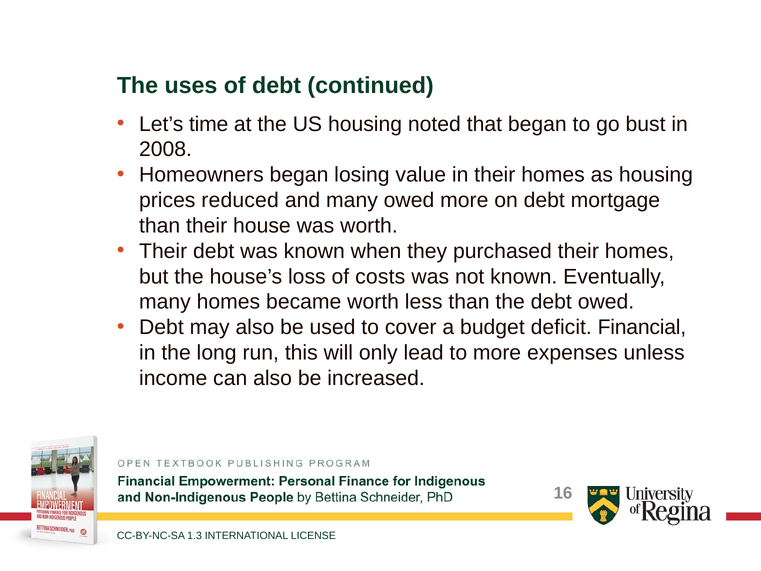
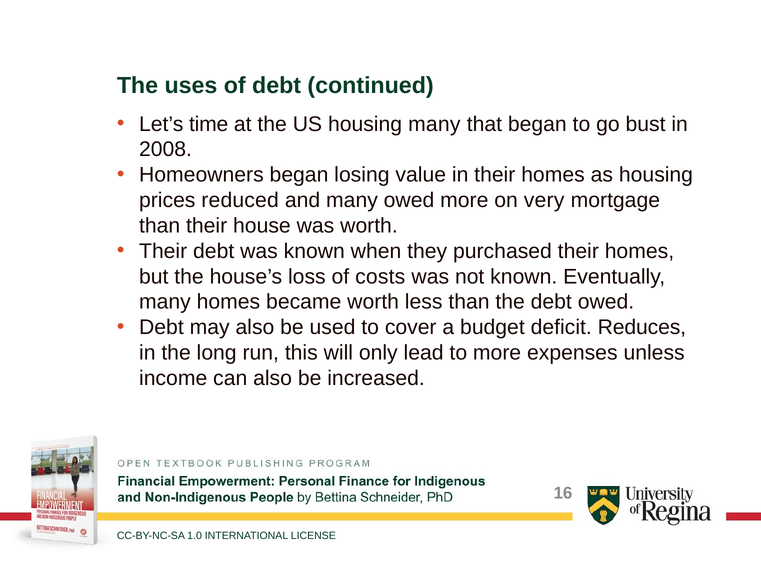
housing noted: noted -> many
on debt: debt -> very
Financial: Financial -> Reduces
1.3: 1.3 -> 1.0
